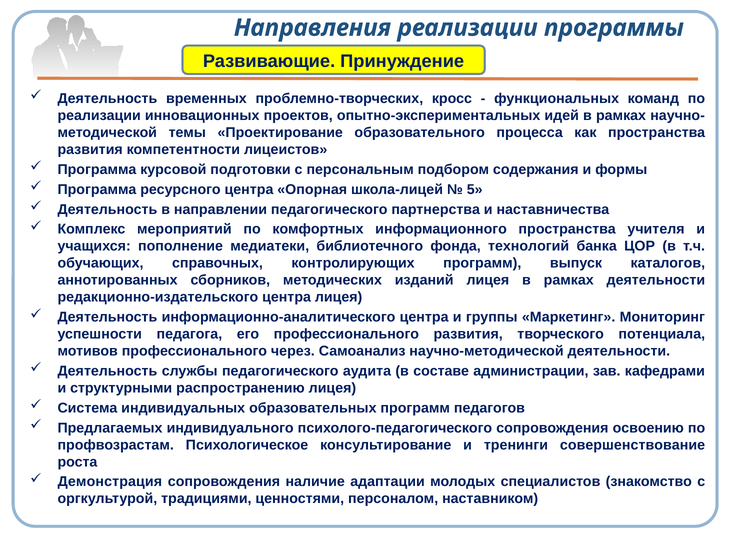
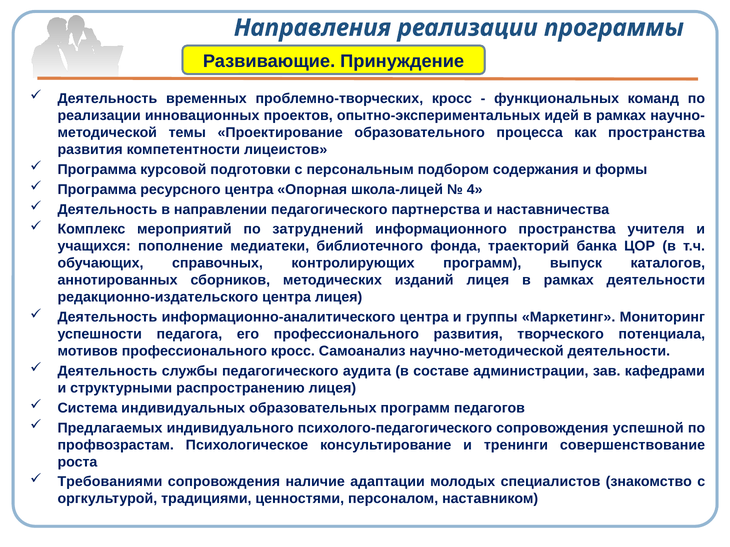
5: 5 -> 4
комфортных: комфортных -> затруднений
технологий: технологий -> траекторий
профессионального через: через -> кросс
освоению: освоению -> успешной
Демонстрация: Демонстрация -> Требованиями
